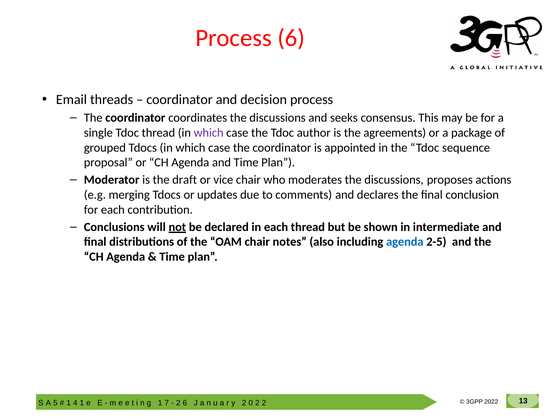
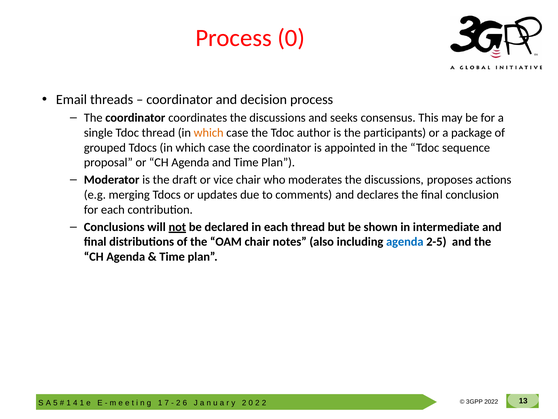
Process 6: 6 -> 0
which at (209, 133) colour: purple -> orange
agreements: agreements -> participants
